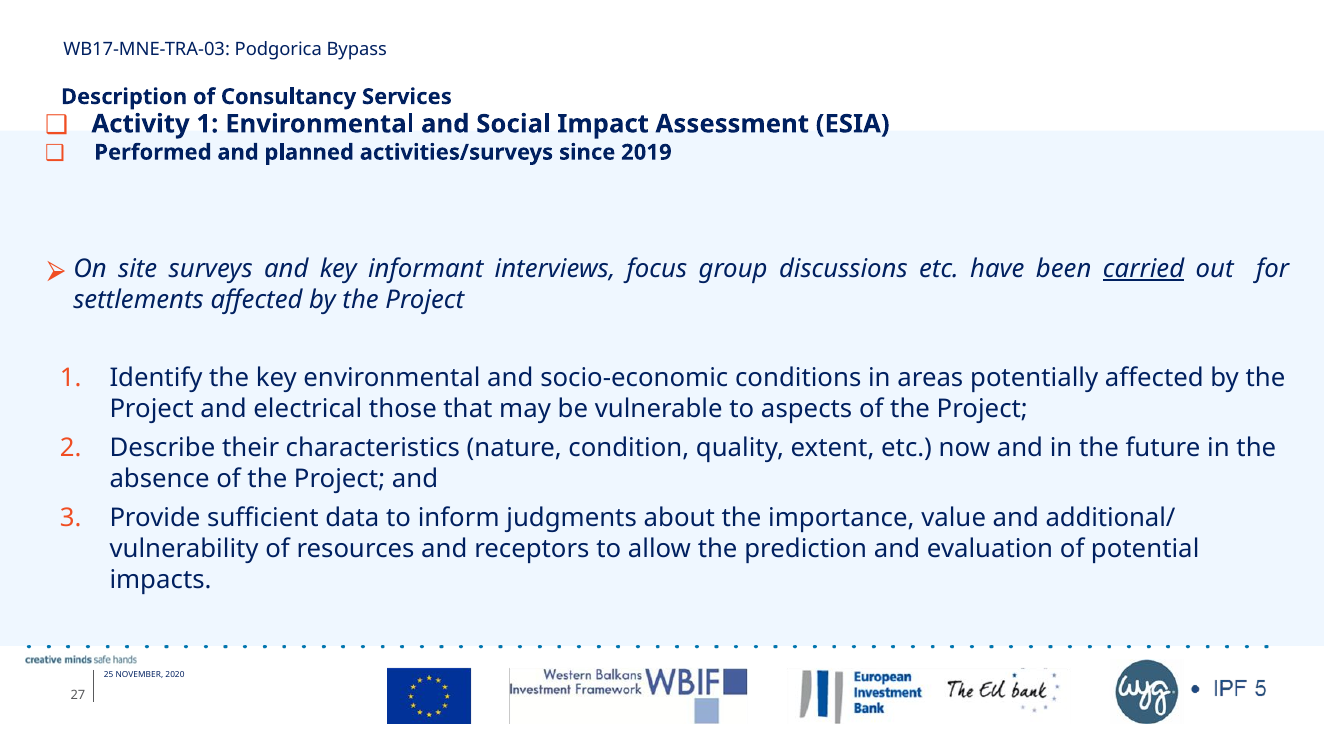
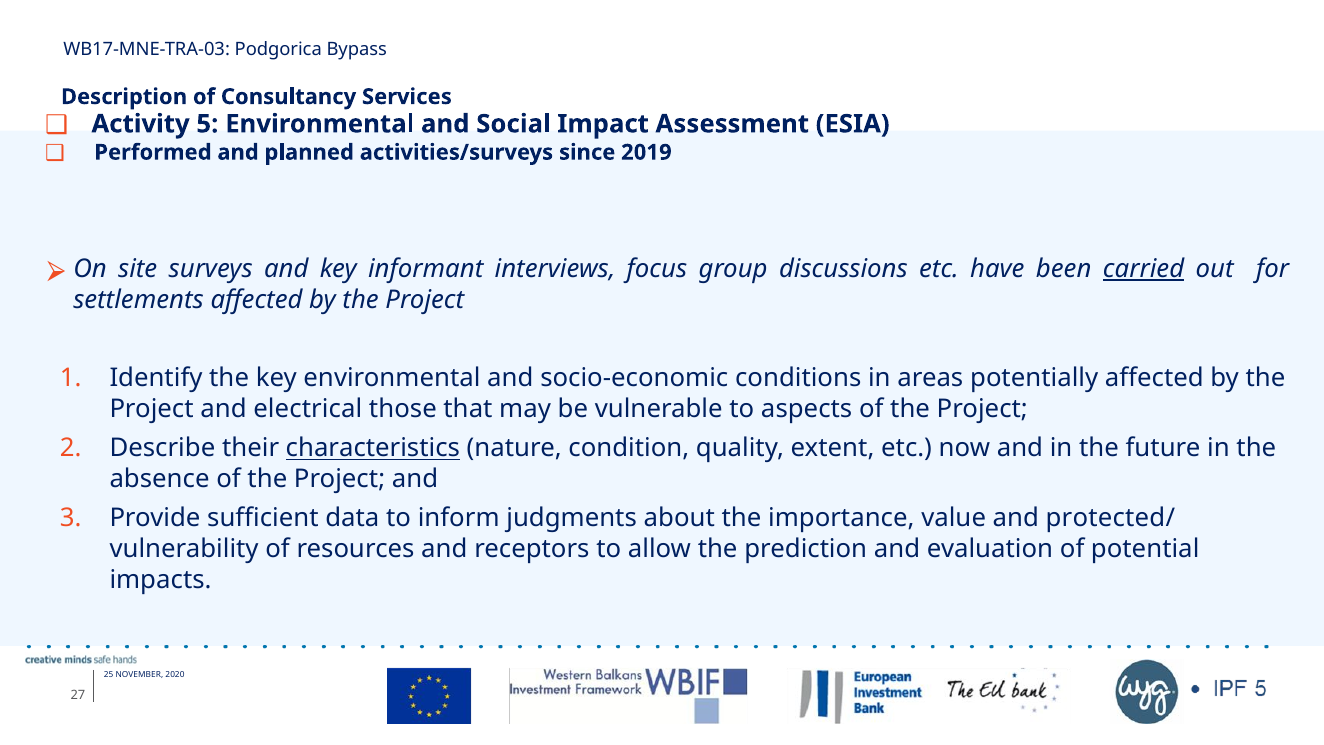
Activity 1: 1 -> 5
characteristics underline: none -> present
additional/: additional/ -> protected/
